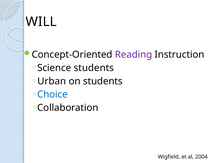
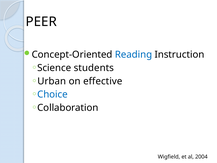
WILL: WILL -> PEER
Reading colour: purple -> blue
on students: students -> effective
